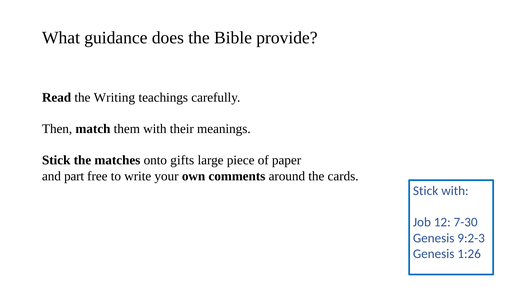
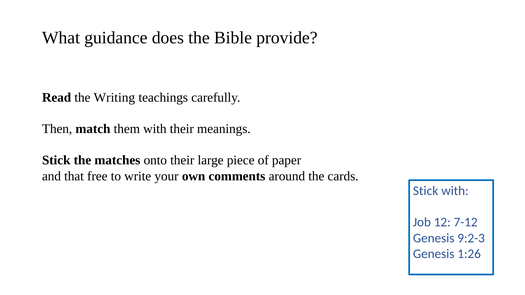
onto gifts: gifts -> their
part: part -> that
7-30: 7-30 -> 7-12
